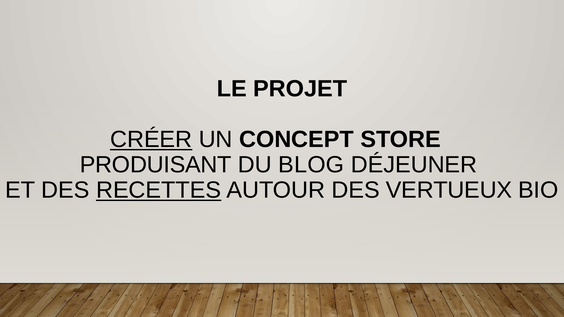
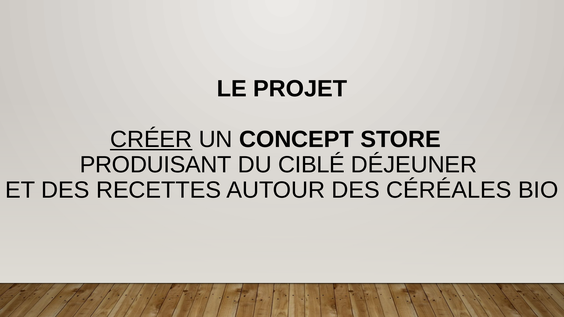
BLOG: BLOG -> CIBLÉ
RECETTES underline: present -> none
VERTUEUX: VERTUEUX -> CÉRÉALES
